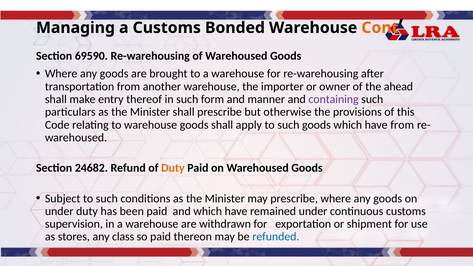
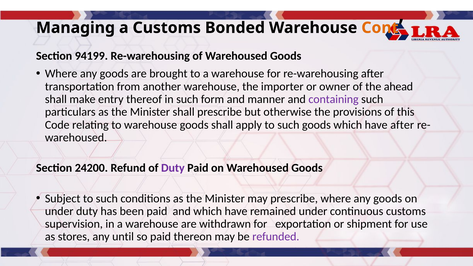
69590: 69590 -> 94199
have from: from -> after
24682: 24682 -> 24200
Duty at (173, 168) colour: orange -> purple
class: class -> until
refunded colour: blue -> purple
